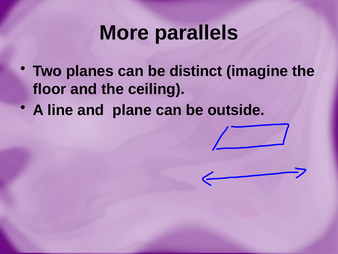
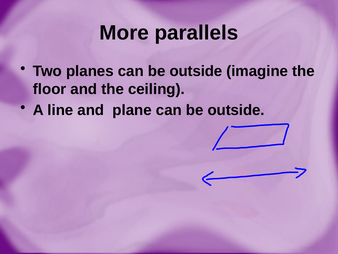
planes can be distinct: distinct -> outside
